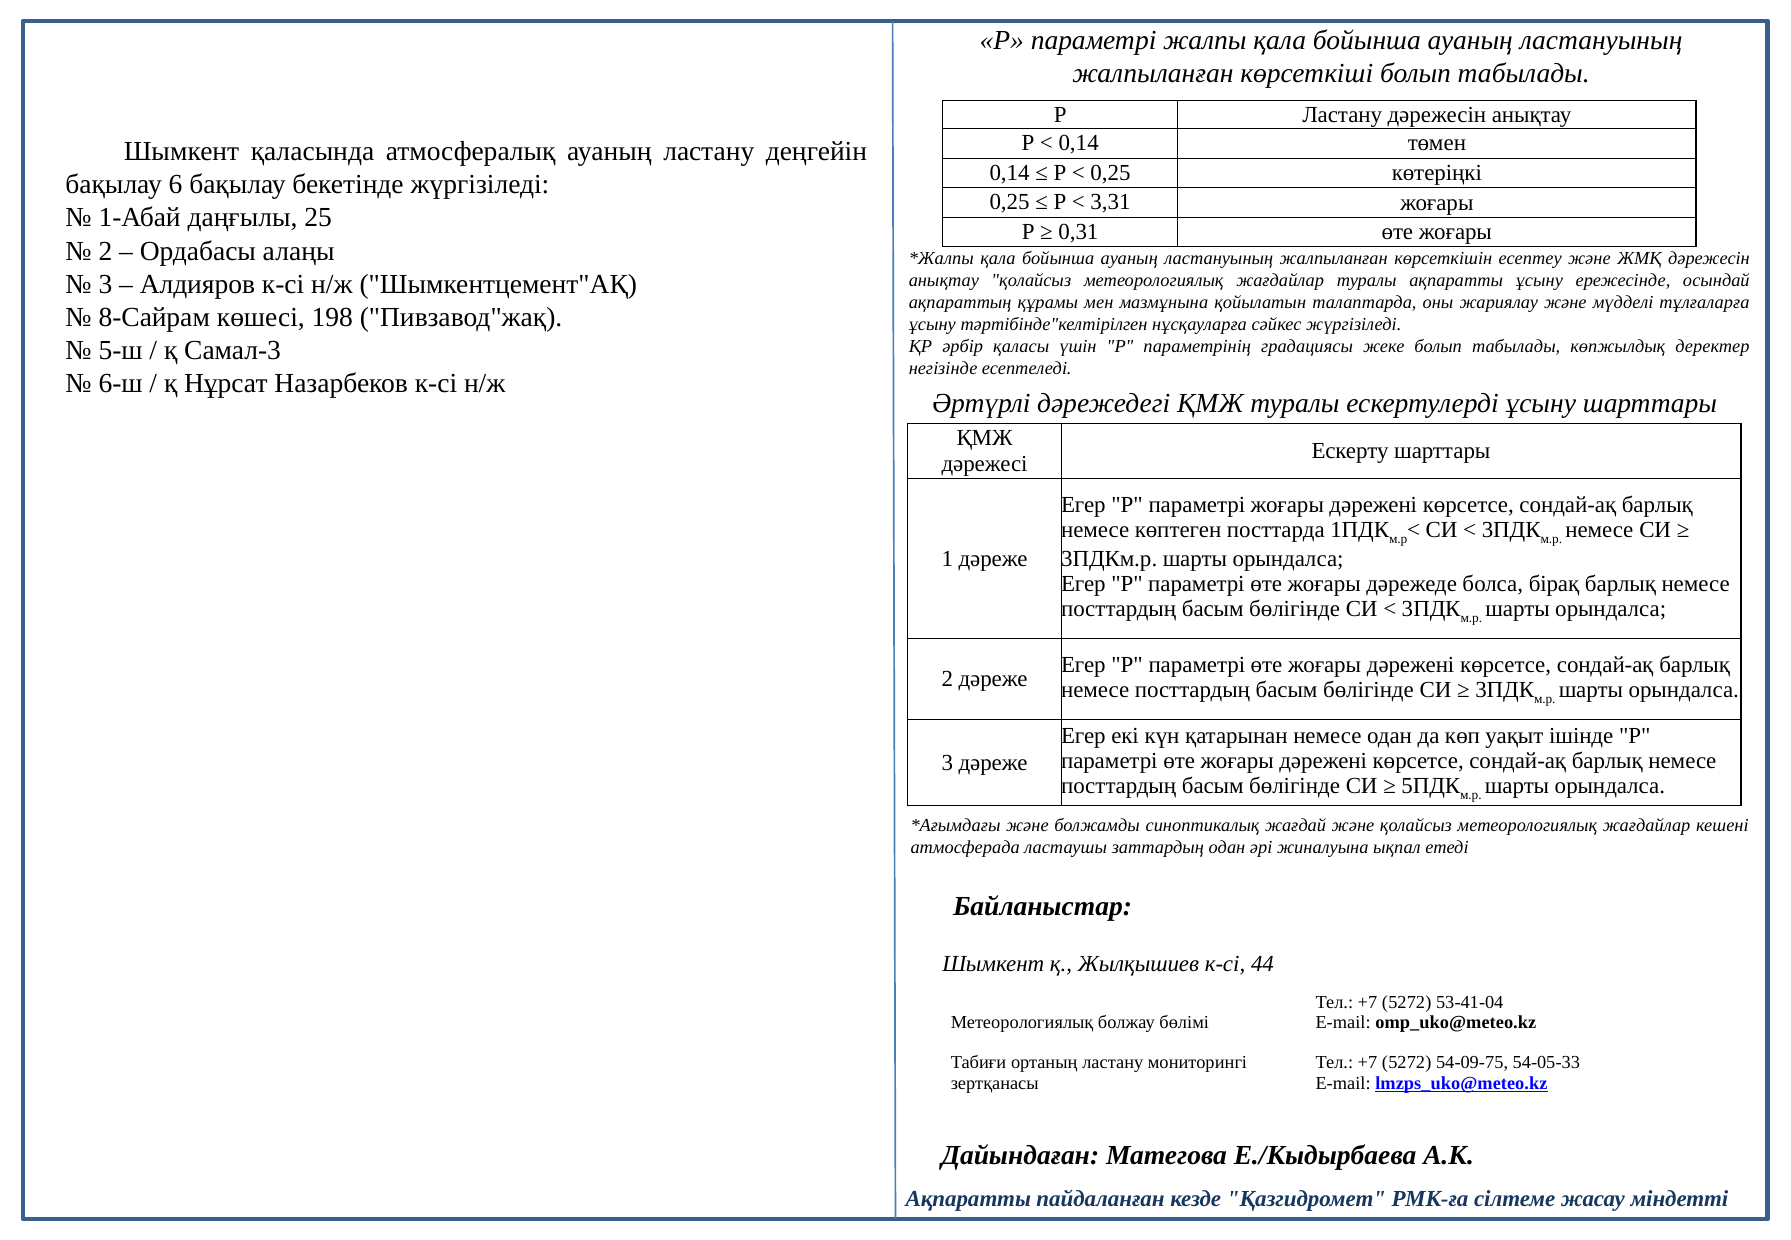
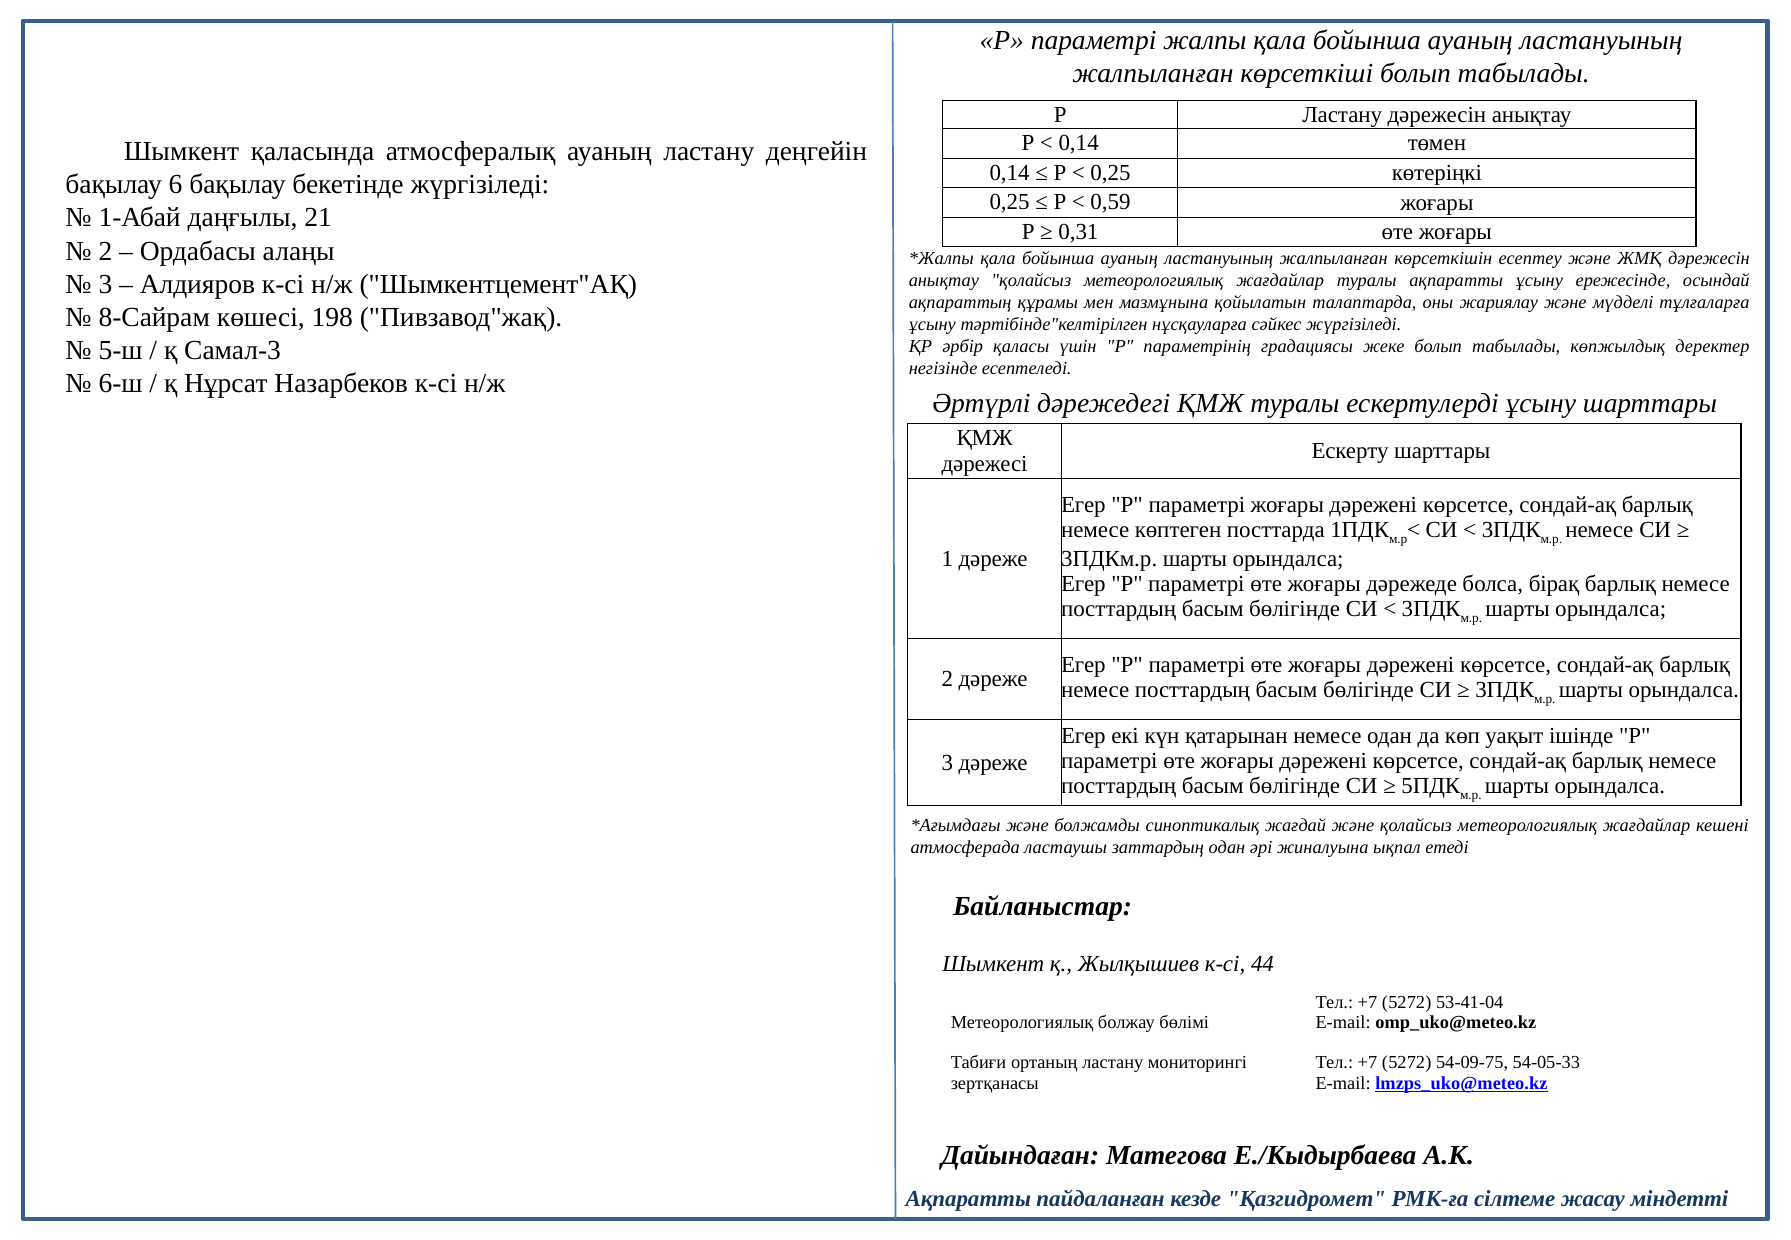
3,31: 3,31 -> 0,59
25: 25 -> 21
